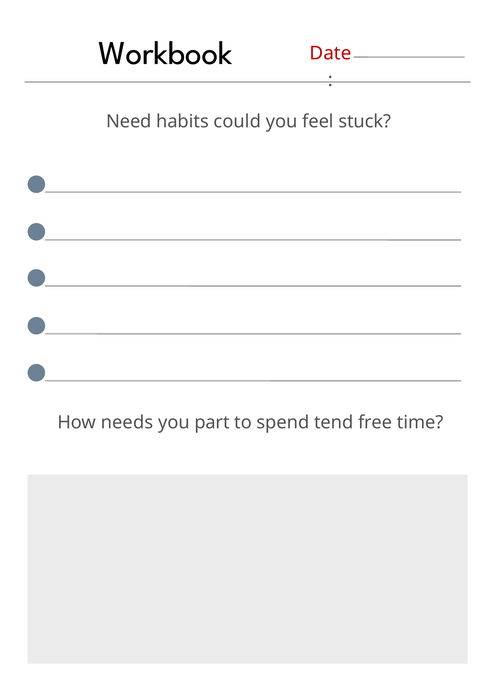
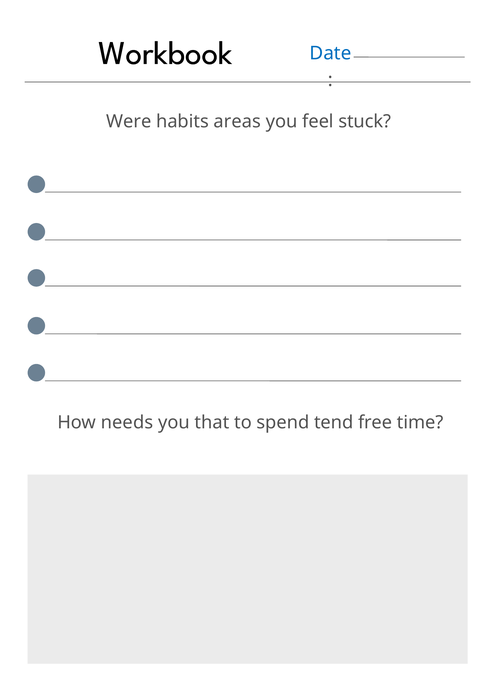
Date colour: red -> blue
Need: Need -> Were
could: could -> areas
part: part -> that
